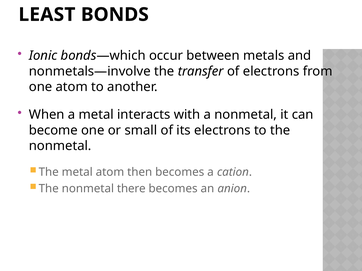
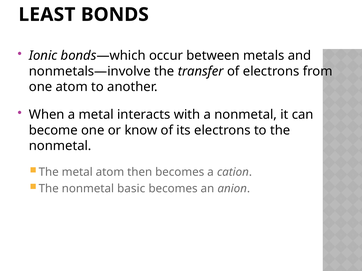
small: small -> know
there: there -> basic
